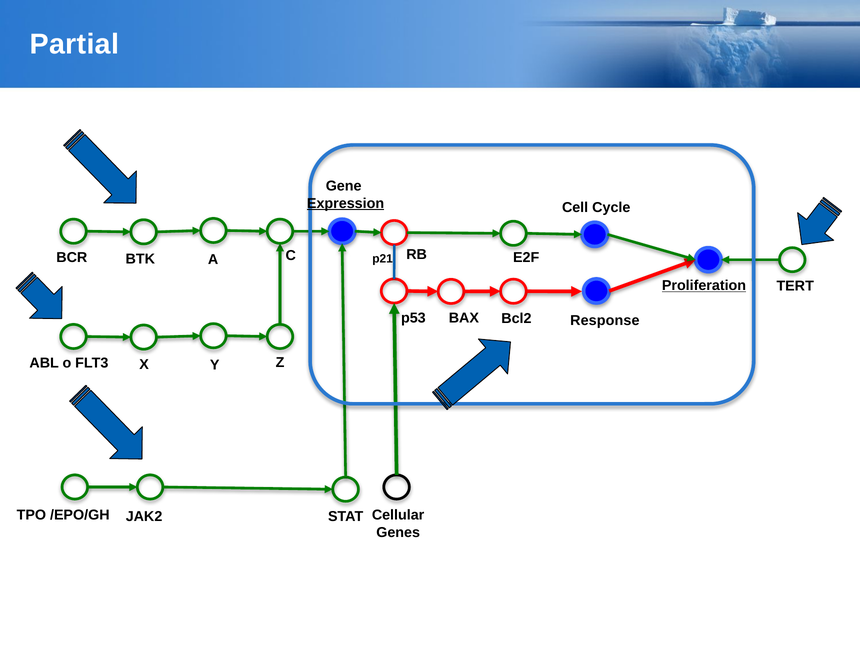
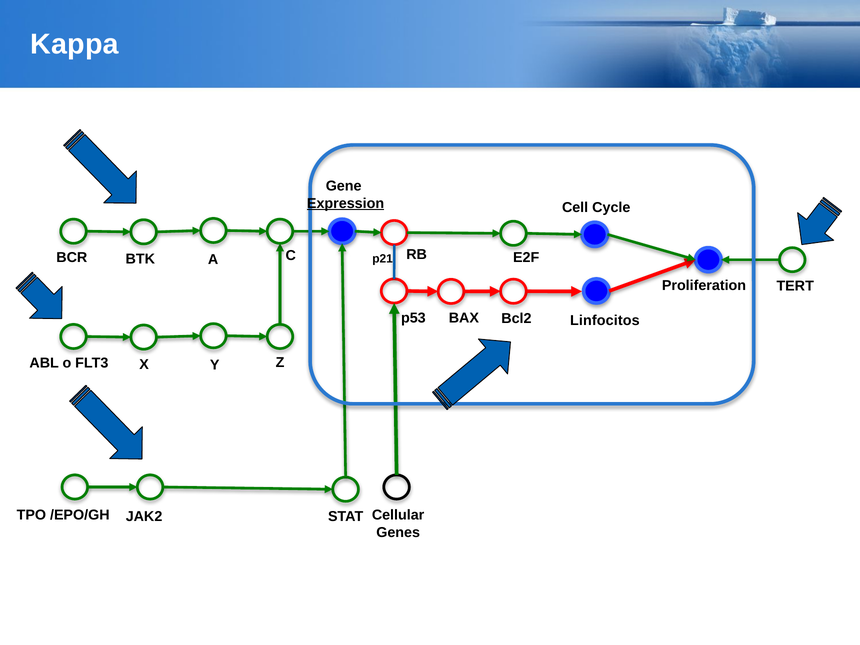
Partial: Partial -> Kappa
Proliferation underline: present -> none
Response: Response -> Linfocitos
